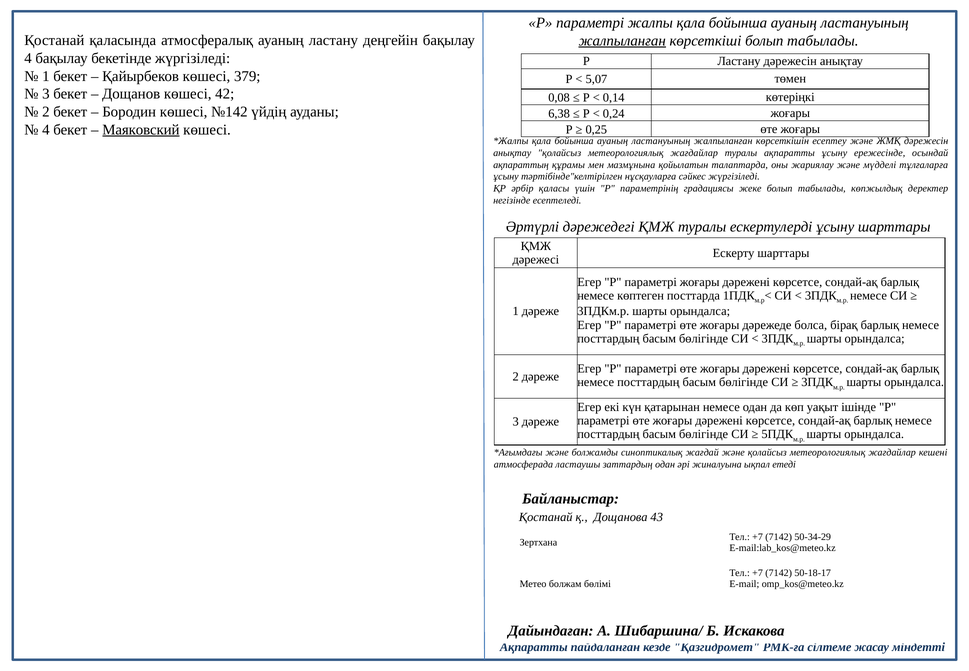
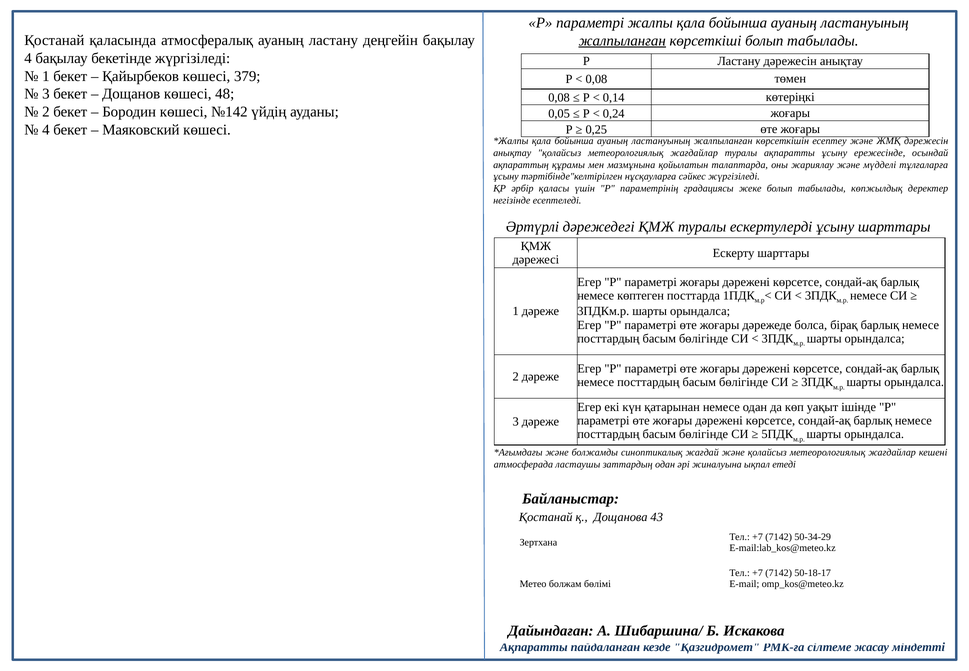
5,07 at (596, 79): 5,07 -> 0,08
42: 42 -> 48
6,38: 6,38 -> 0,05
Маяковский underline: present -> none
